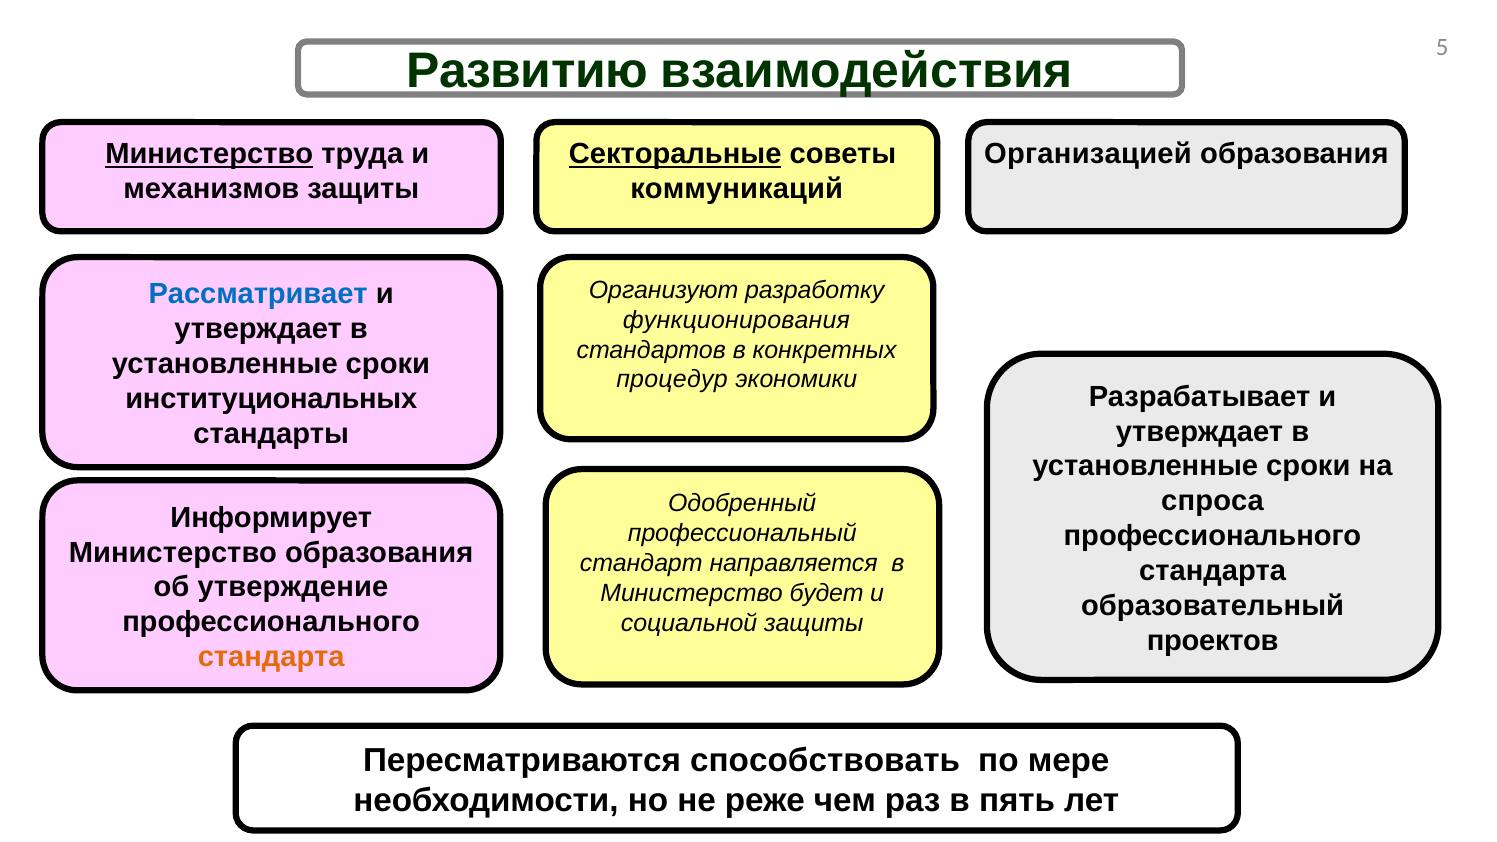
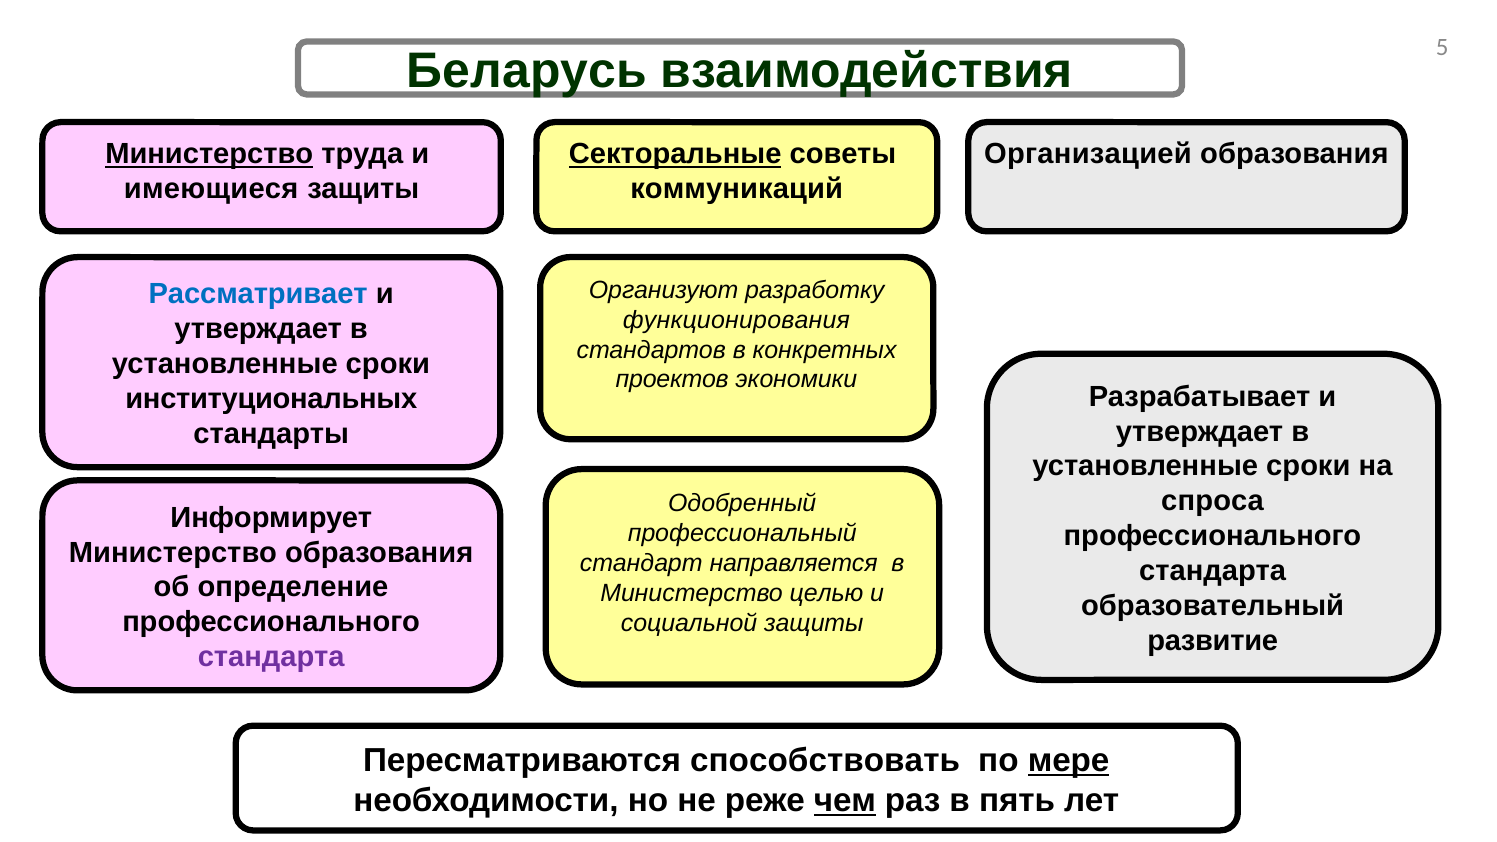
Развитию: Развитию -> Беларусь
механизмов: механизмов -> имеющиеся
процедур: процедур -> проектов
утверждение: утверждение -> определение
будет: будет -> целью
проектов: проектов -> развитие
стандарта at (271, 657) colour: orange -> purple
мере underline: none -> present
чем underline: none -> present
